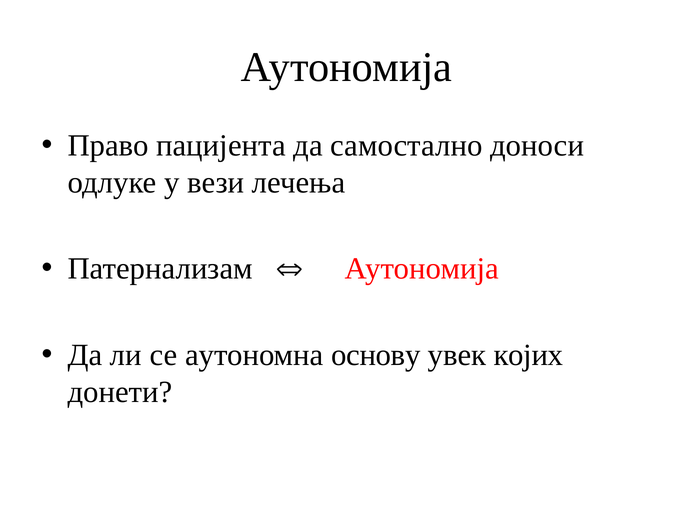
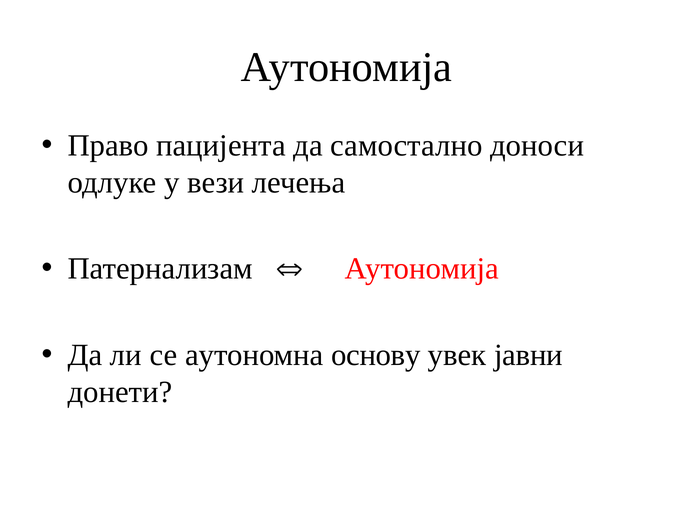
кoјих: кoјих -> јавни
